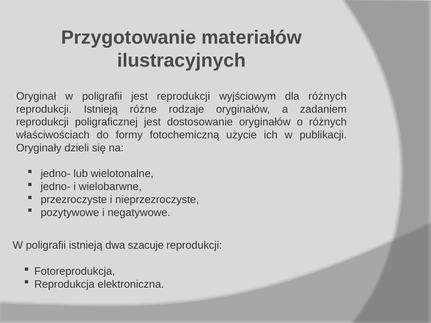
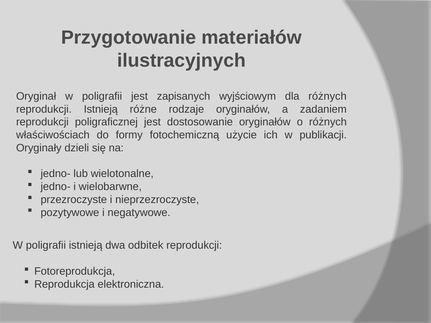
jest reprodukcji: reprodukcji -> zapisanych
szacuje: szacuje -> odbitek
